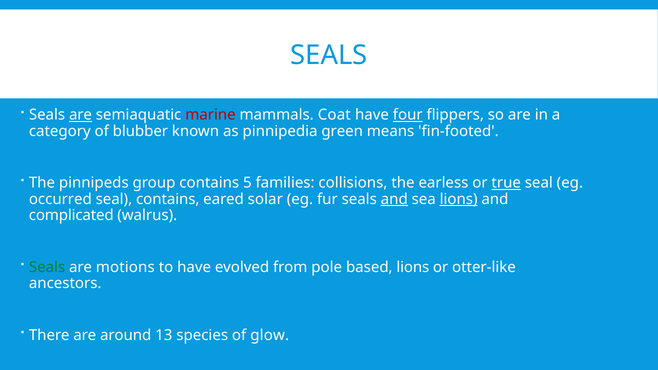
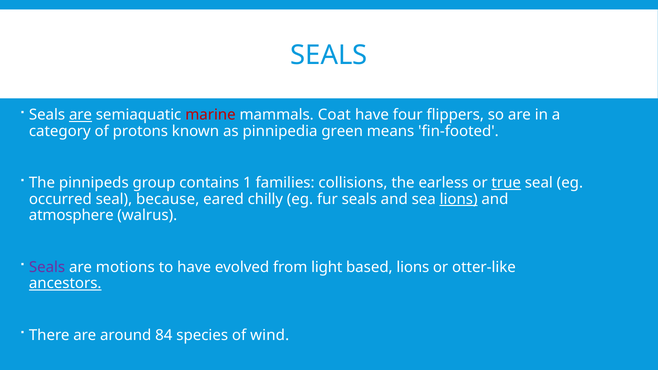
four underline: present -> none
blubber: blubber -> protons
5: 5 -> 1
seal contains: contains -> because
solar: solar -> chilly
and at (394, 199) underline: present -> none
complicated: complicated -> atmosphere
Seals at (47, 267) colour: green -> purple
pole: pole -> light
ancestors underline: none -> present
13: 13 -> 84
glow: glow -> wind
